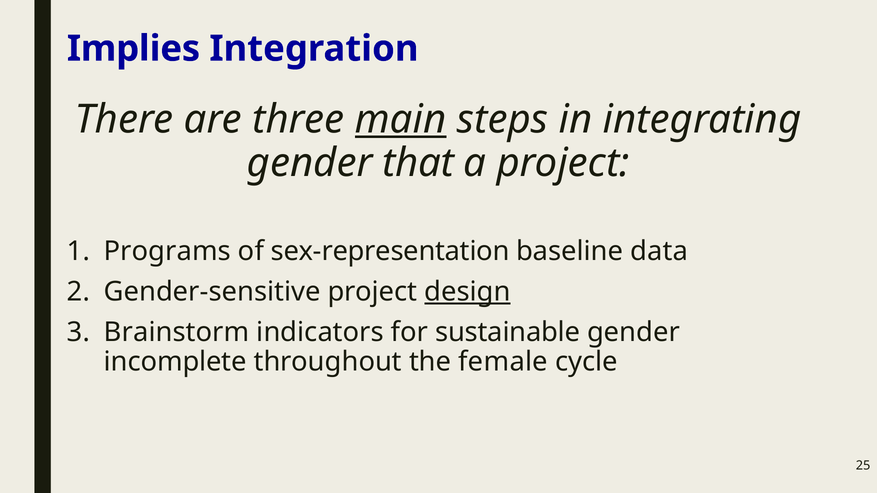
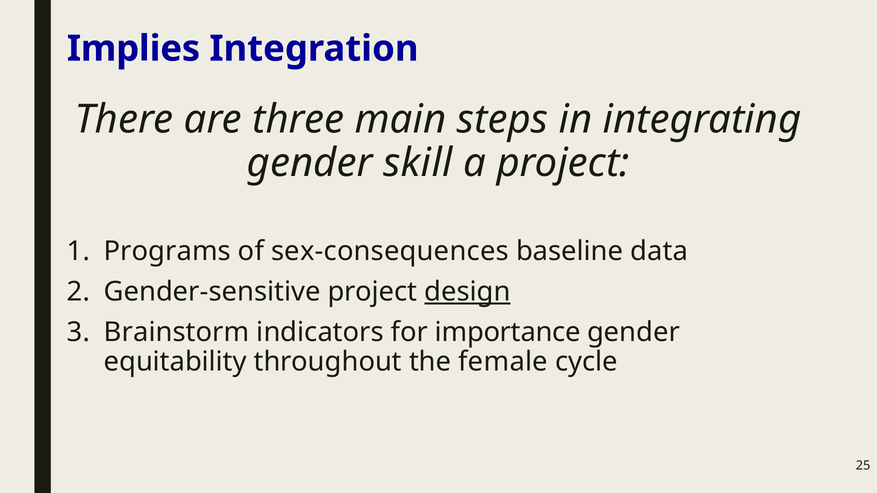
main underline: present -> none
that: that -> skill
sex-representation: sex-representation -> sex-consequences
sustainable: sustainable -> importance
incomplete: incomplete -> equitability
